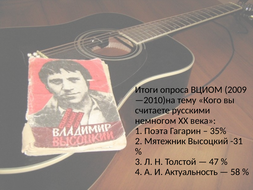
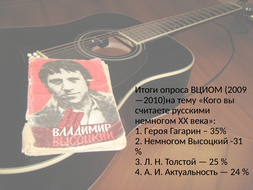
Поэта: Поэта -> Героя
2 Мятежник: Мятежник -> Немногом
47: 47 -> 25
58: 58 -> 24
